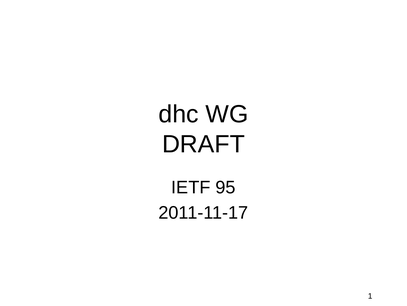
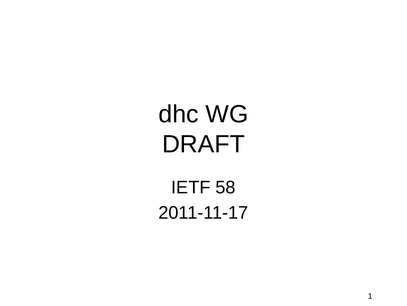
95: 95 -> 58
